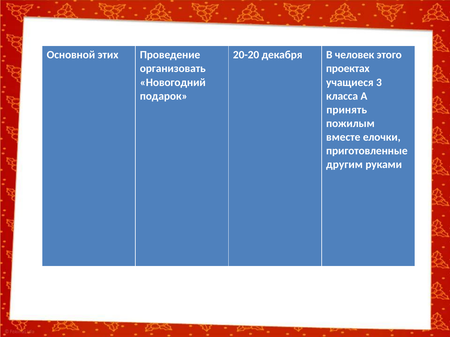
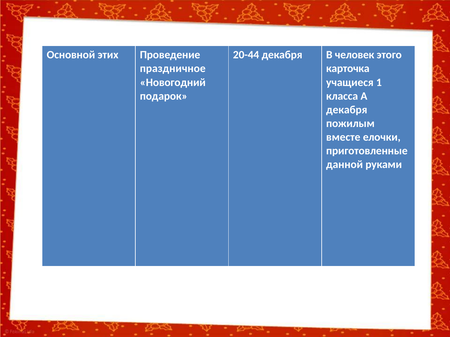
20-20: 20-20 -> 20-44
организовать: организовать -> праздничное
проектах: проектах -> карточка
3: 3 -> 1
принять at (347, 110): принять -> декабря
другим: другим -> данной
